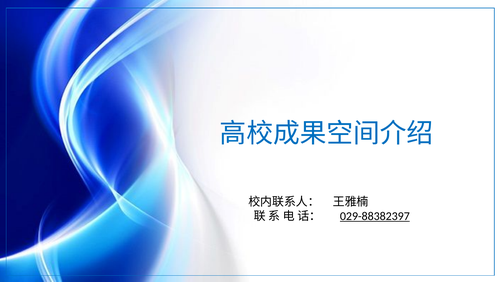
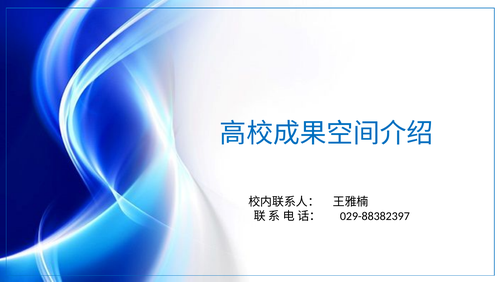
029-88382397 underline: present -> none
